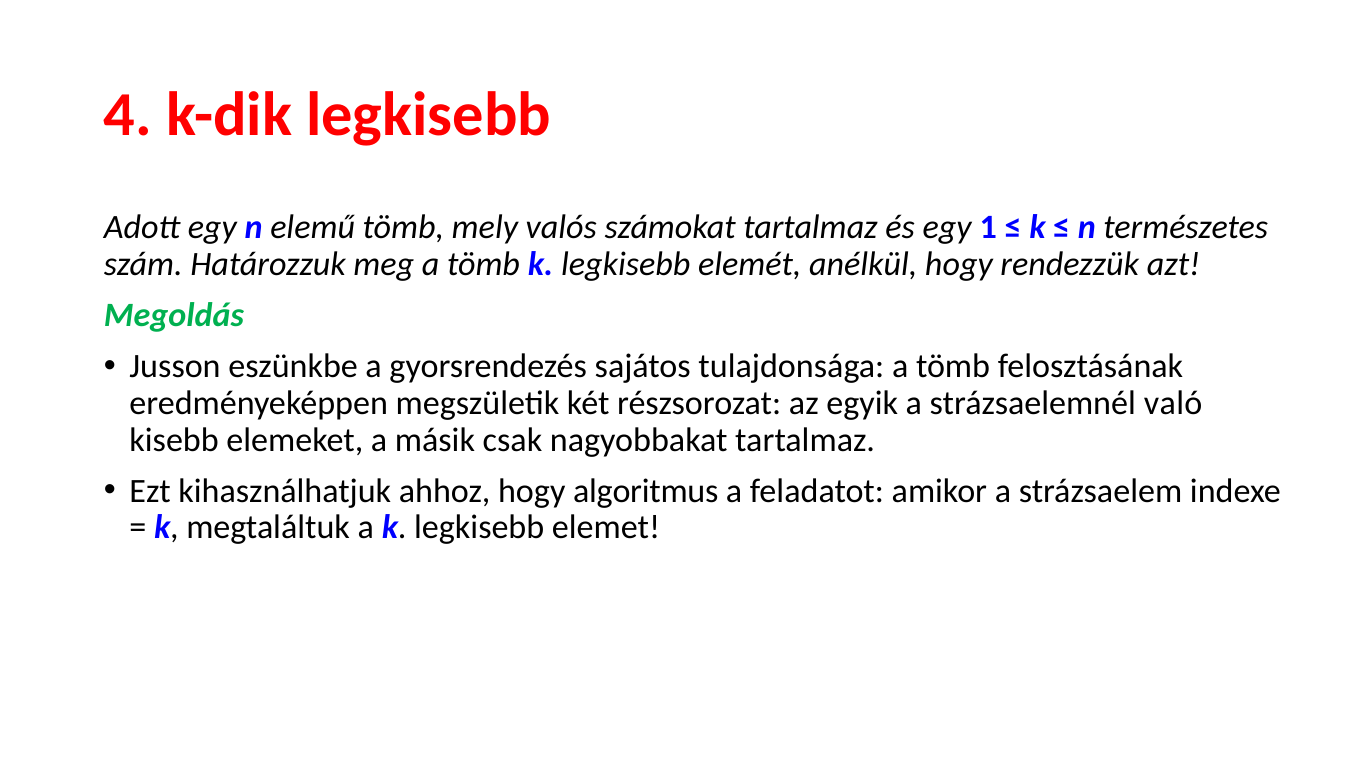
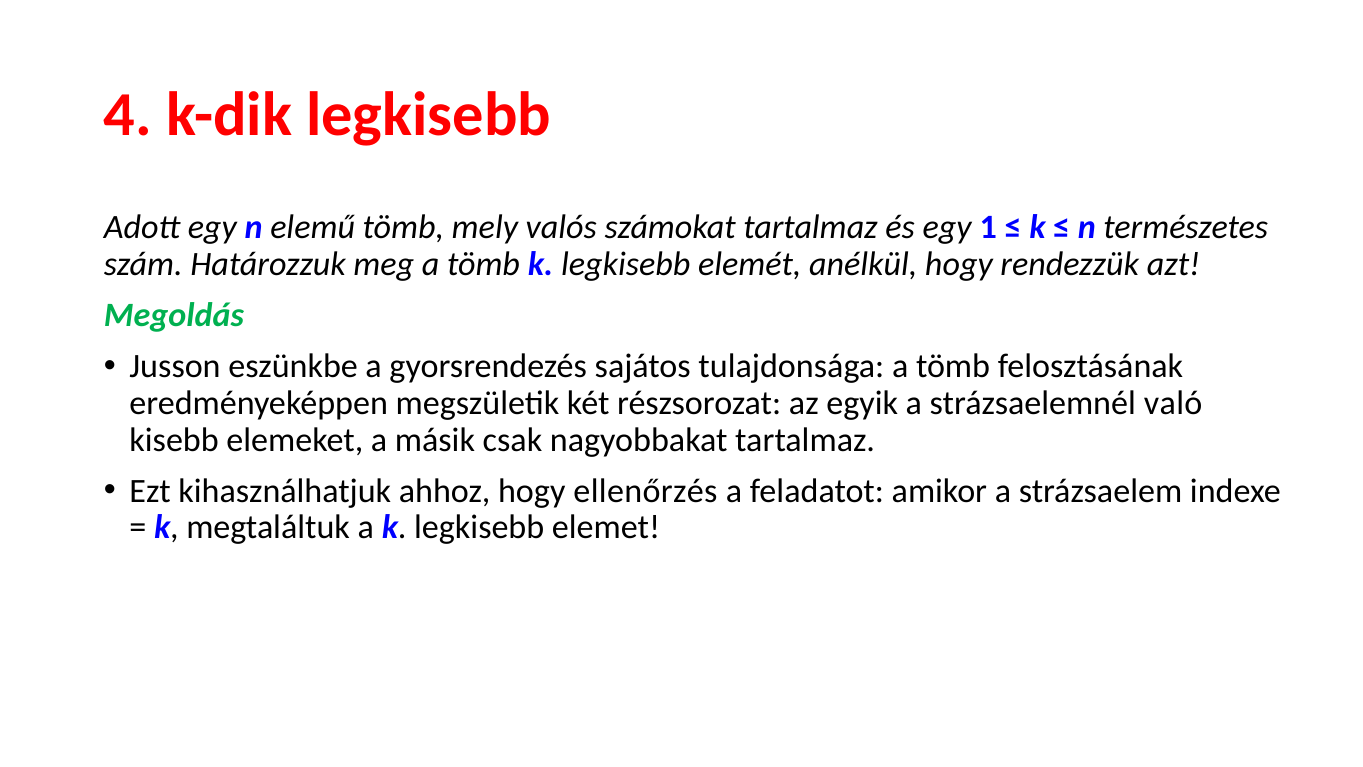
algoritmus: algoritmus -> ellenőrzés
